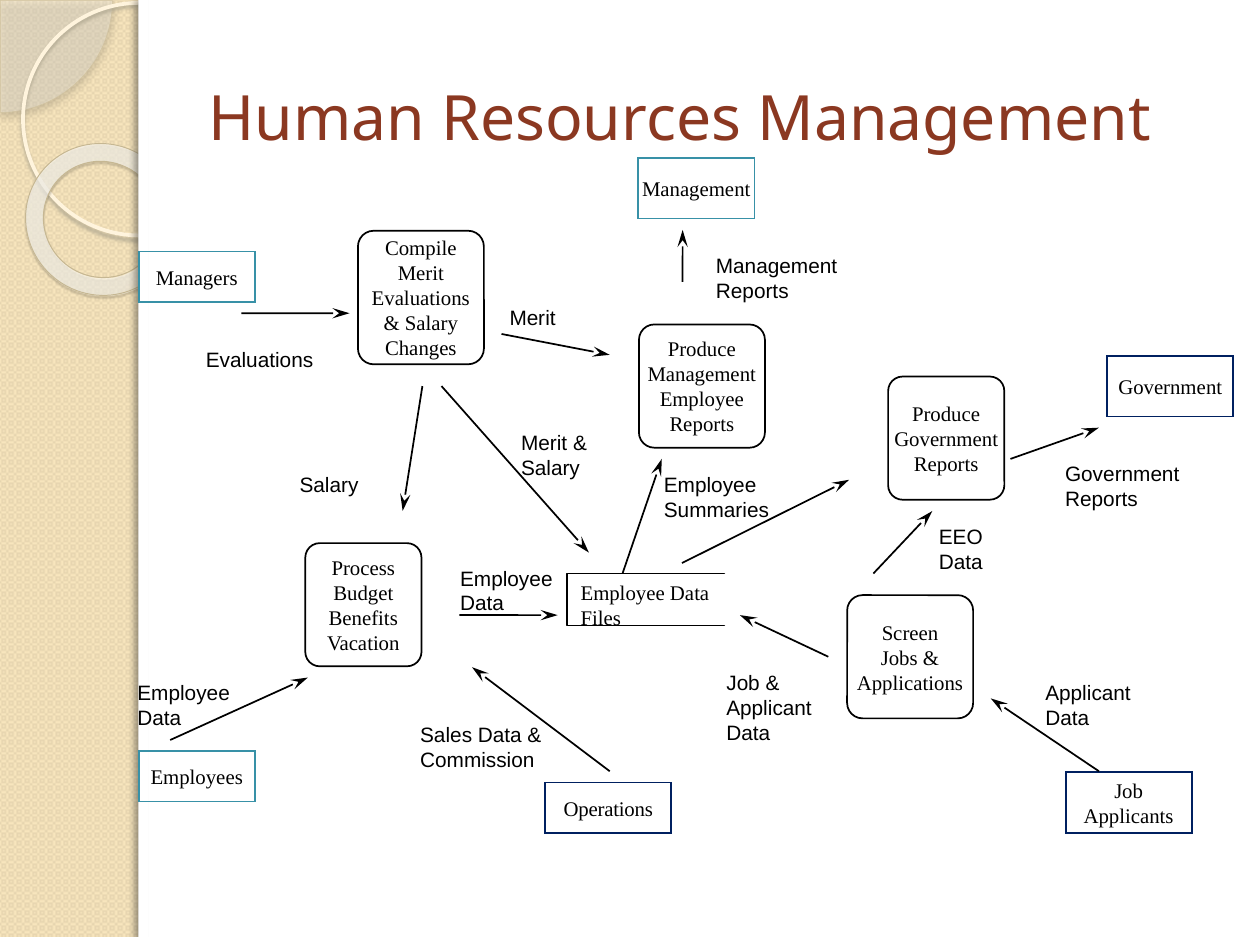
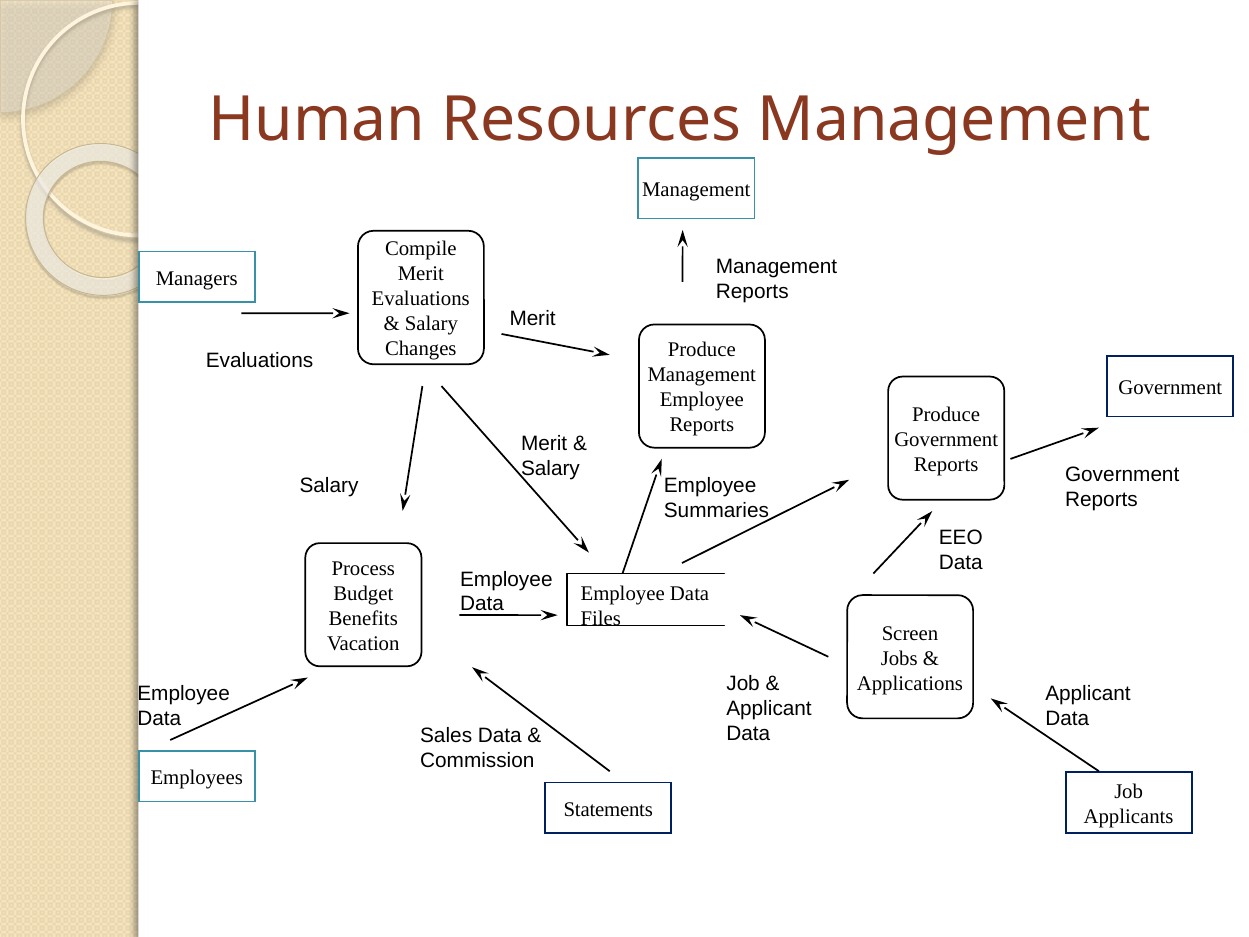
Operations: Operations -> Statements
